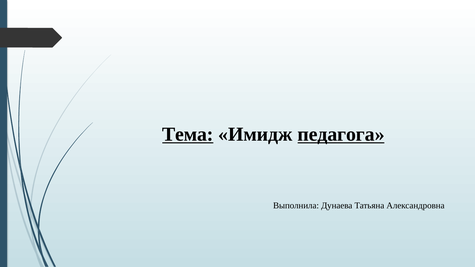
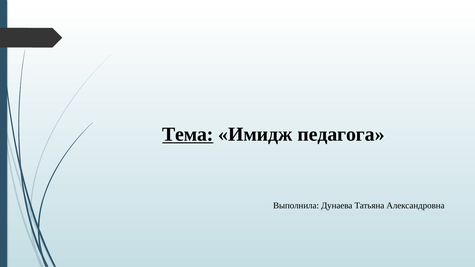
педагога underline: present -> none
